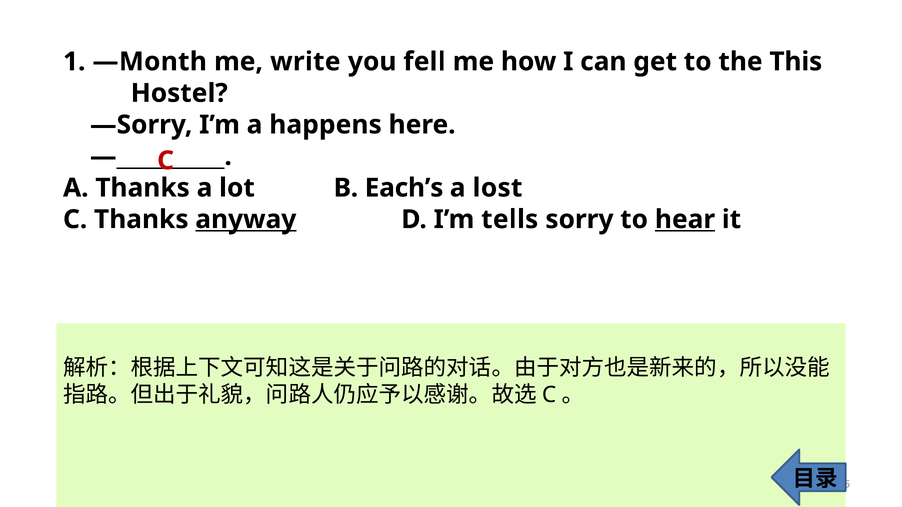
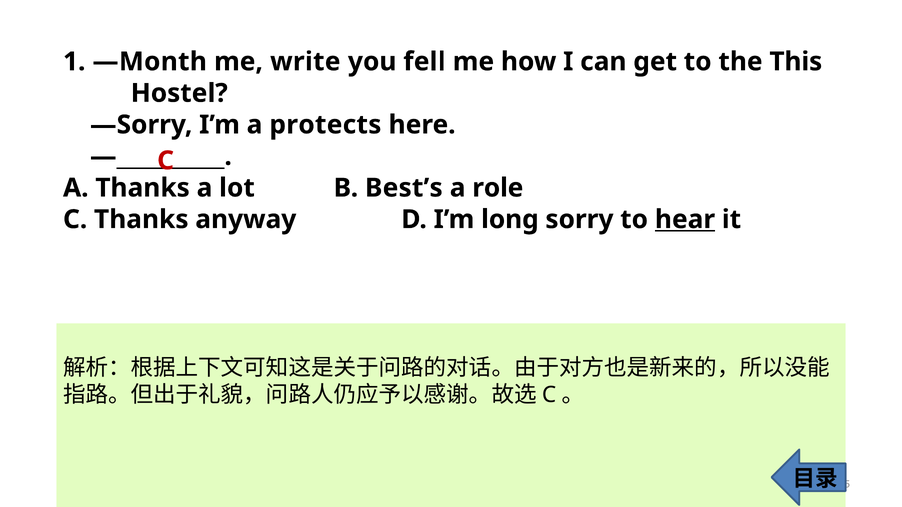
happens: happens -> protects
Each’s: Each’s -> Best’s
lost: lost -> role
anyway underline: present -> none
tells: tells -> long
